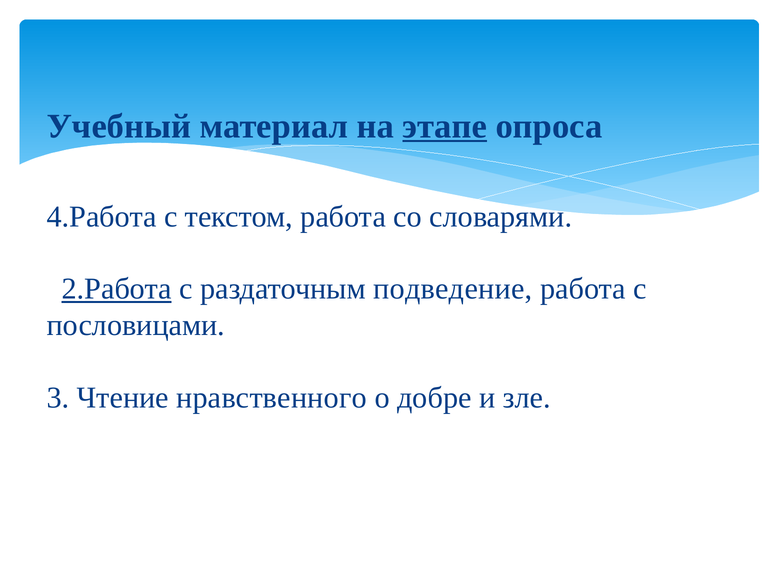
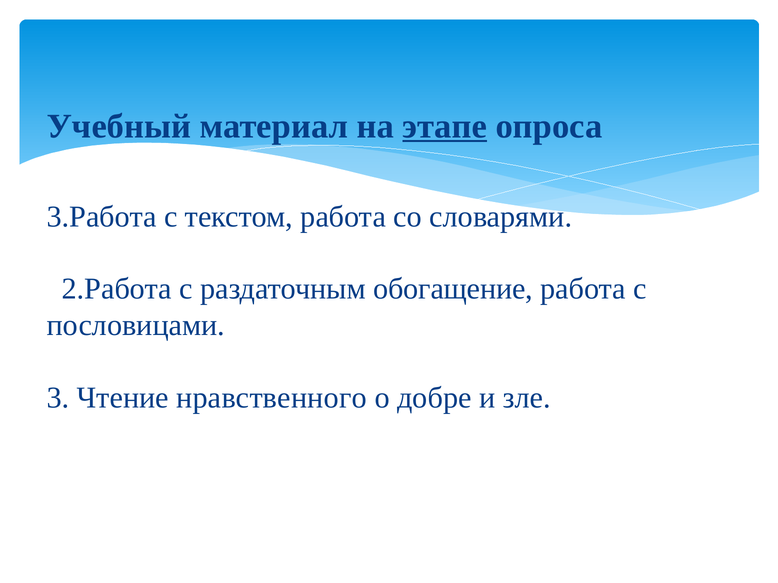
4.Работа: 4.Работа -> 3.Работа
2.Работа underline: present -> none
подведение: подведение -> обогащение
